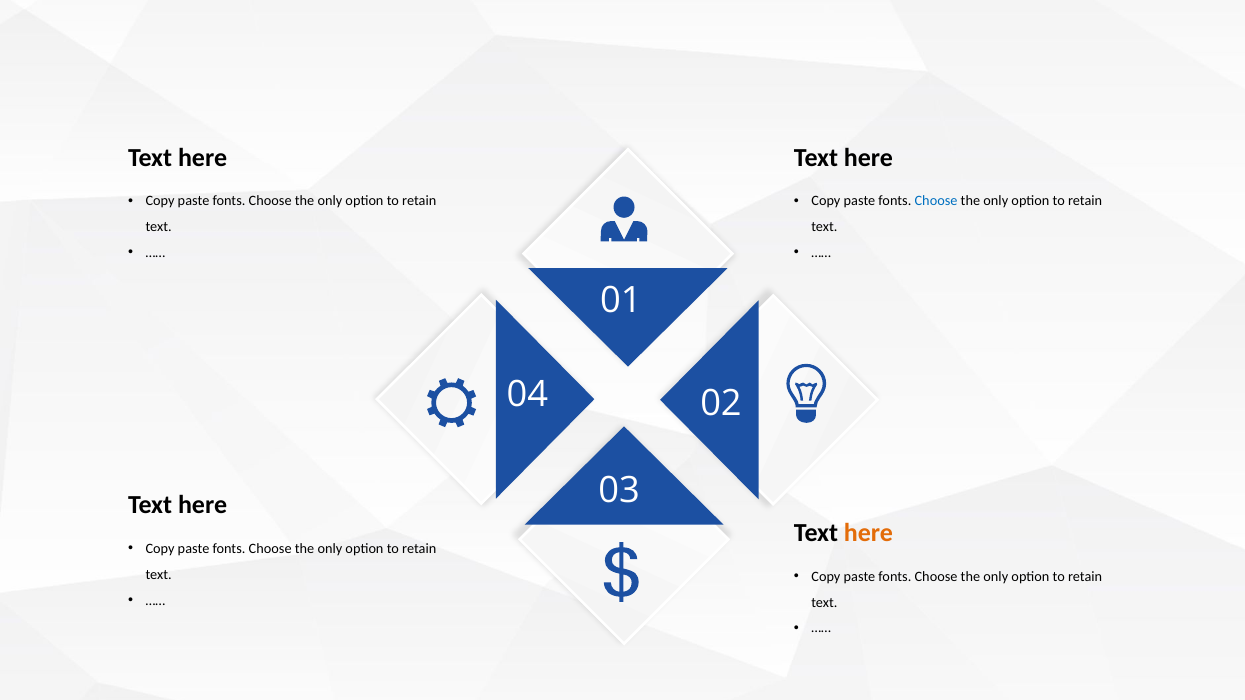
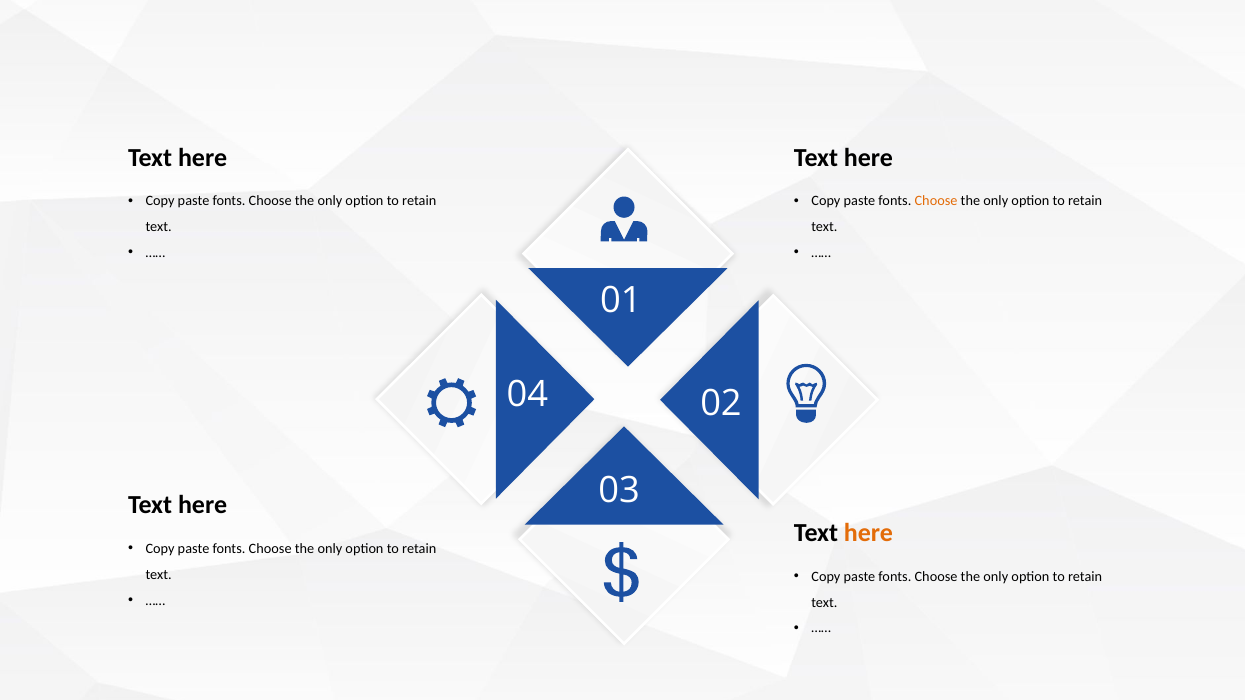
Choose at (936, 201) colour: blue -> orange
